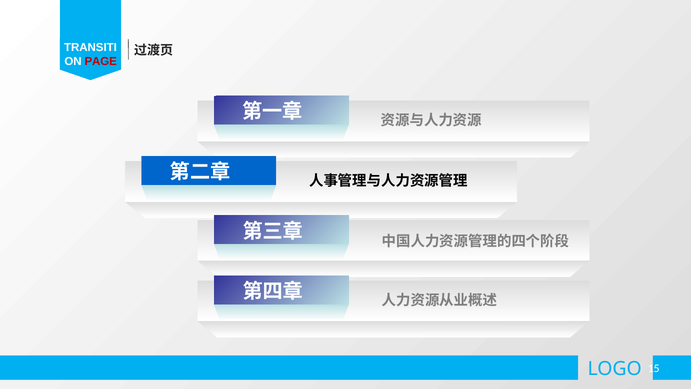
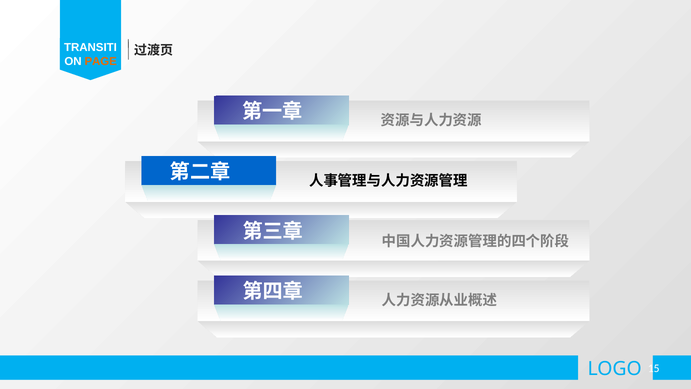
PAGE colour: red -> orange
